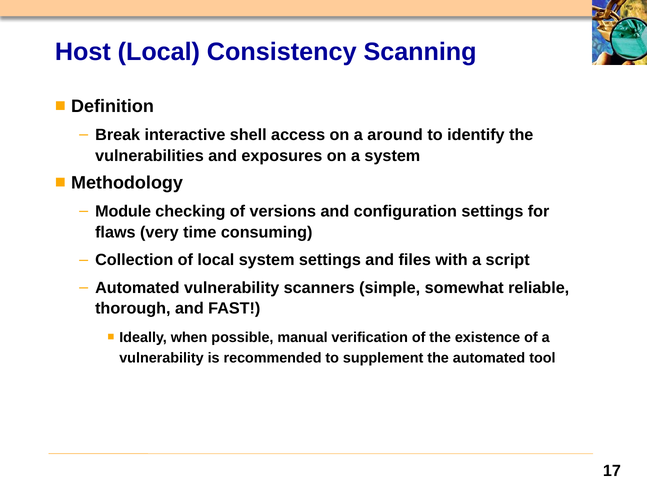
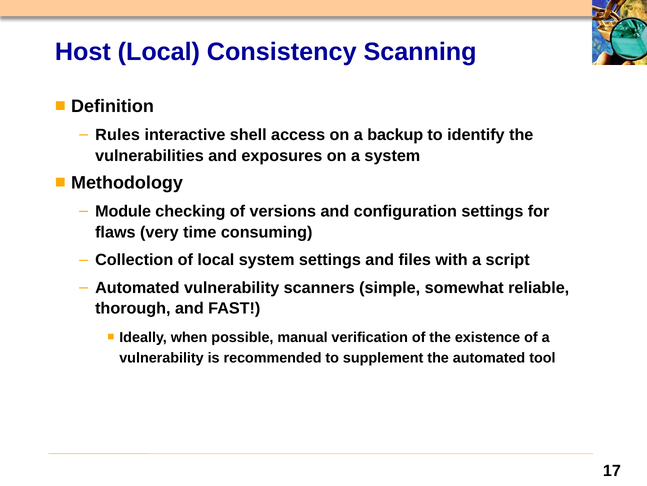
Break: Break -> Rules
around: around -> backup
